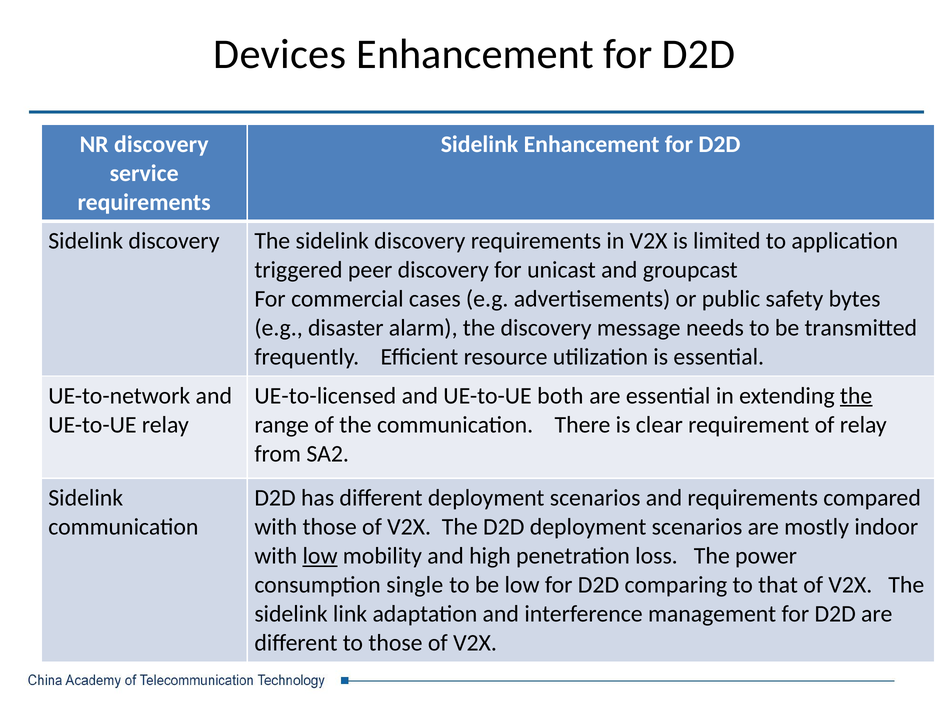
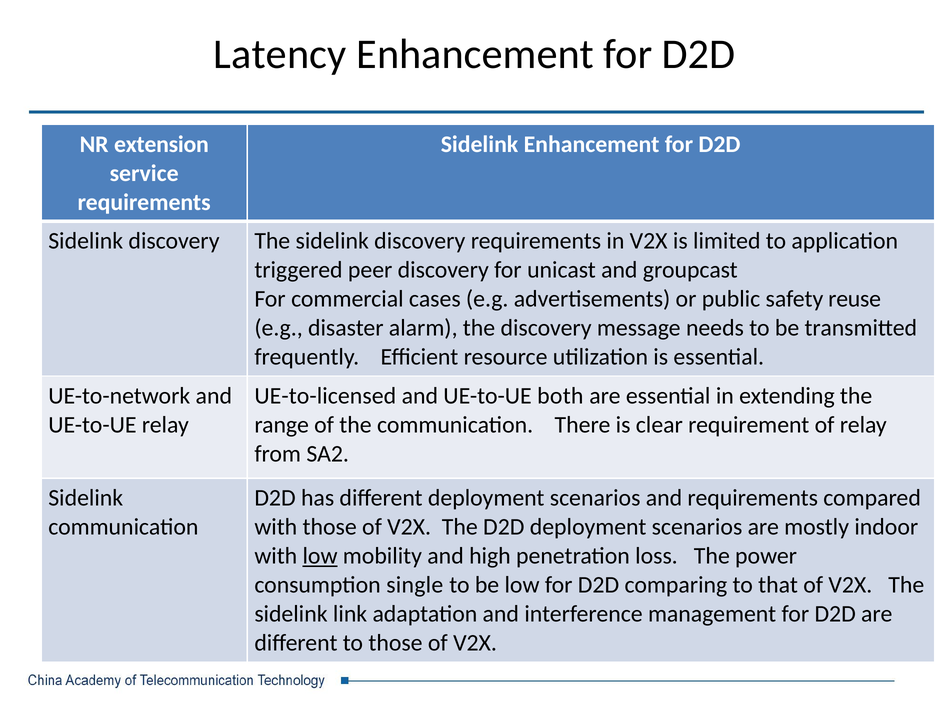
Devices: Devices -> Latency
NR discovery: discovery -> extension
bytes: bytes -> reuse
the at (856, 396) underline: present -> none
